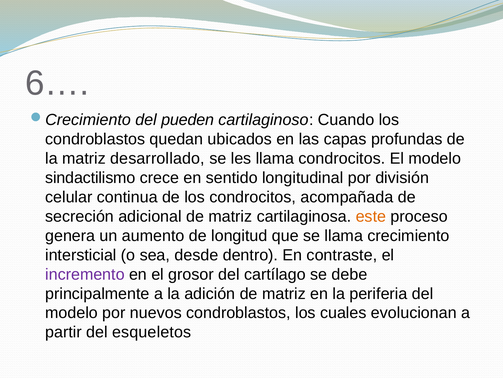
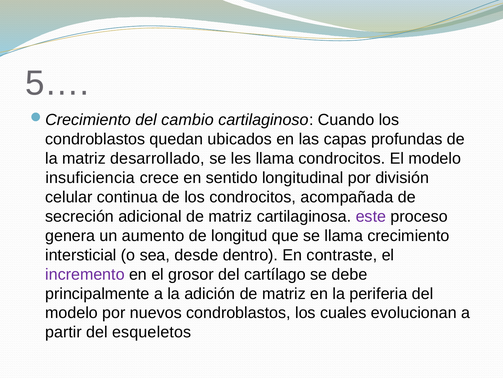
6…: 6… -> 5…
pueden: pueden -> cambio
sindactilismo: sindactilismo -> insuficiencia
este colour: orange -> purple
